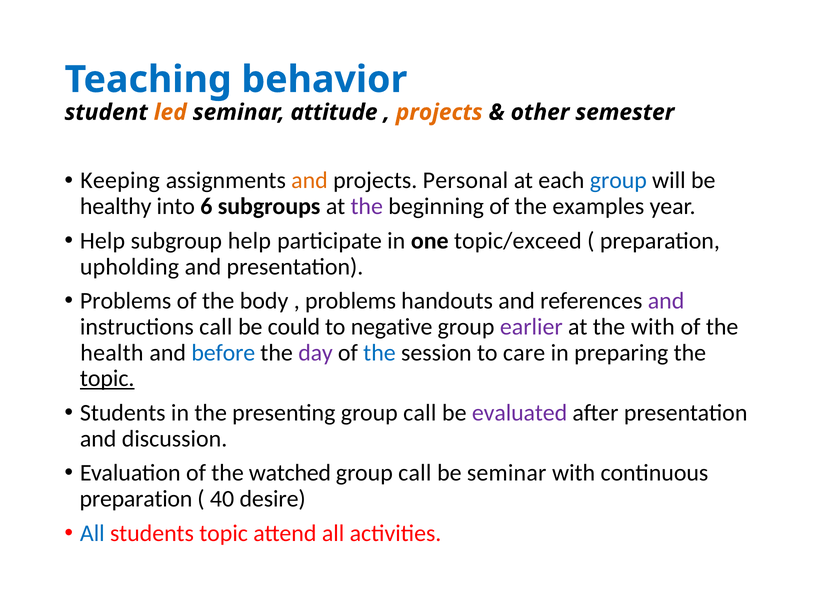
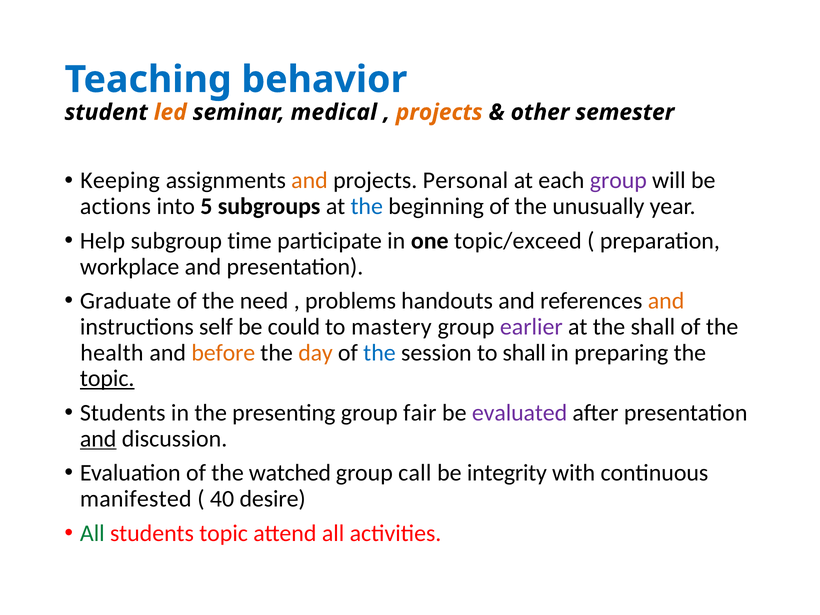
attitude: attitude -> medical
group at (618, 181) colour: blue -> purple
healthy: healthy -> actions
6: 6 -> 5
the at (367, 206) colour: purple -> blue
examples: examples -> unusually
subgroup help: help -> time
upholding: upholding -> workplace
Problems at (126, 301): Problems -> Graduate
body: body -> need
and at (666, 301) colour: purple -> orange
instructions call: call -> self
negative: negative -> mastery
the with: with -> shall
before colour: blue -> orange
day colour: purple -> orange
to care: care -> shall
presenting group call: call -> fair
and at (98, 439) underline: none -> present
be seminar: seminar -> integrity
preparation at (136, 499): preparation -> manifested
All at (92, 533) colour: blue -> green
